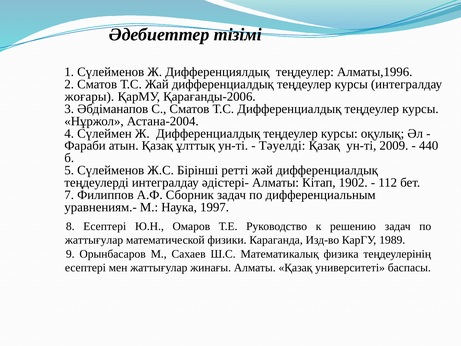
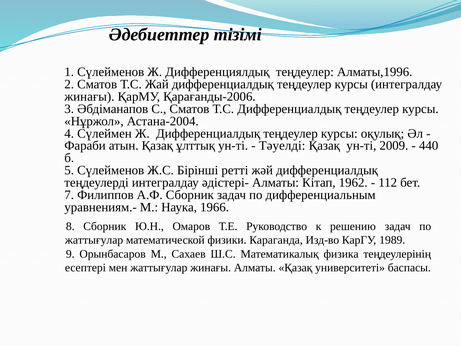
жоғары at (89, 96): жоғары -> жинағы
1902: 1902 -> 1962
1997: 1997 -> 1966
8 Есептері: Есептері -> Сборник
